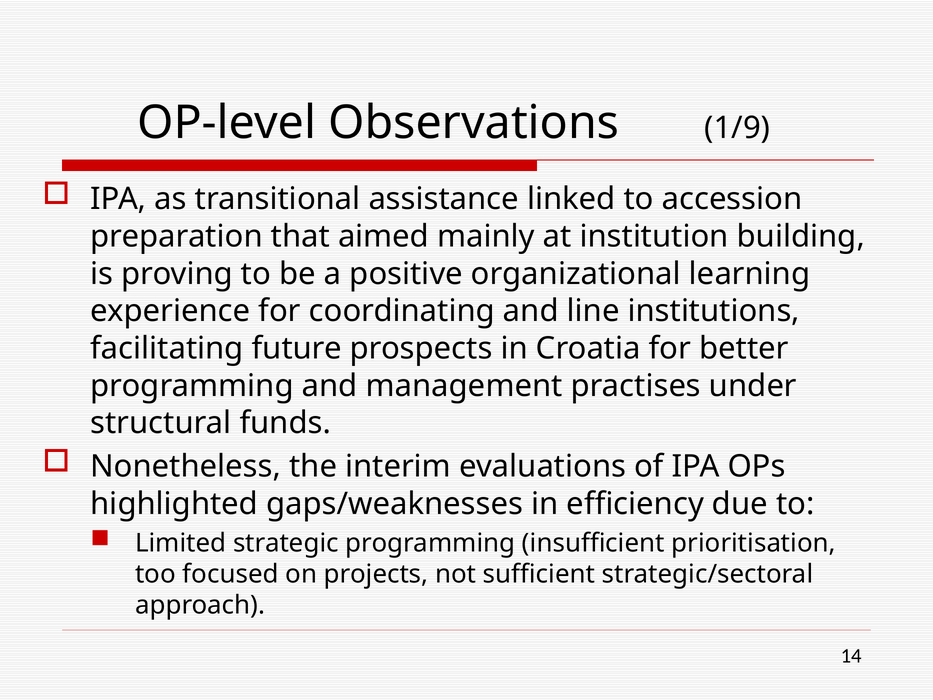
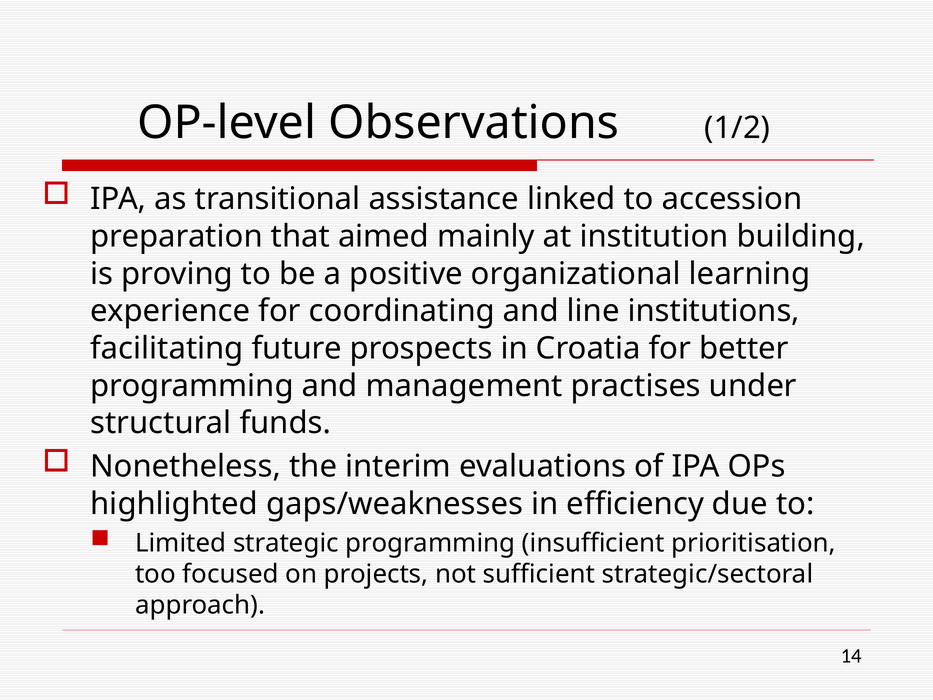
1/9: 1/9 -> 1/2
